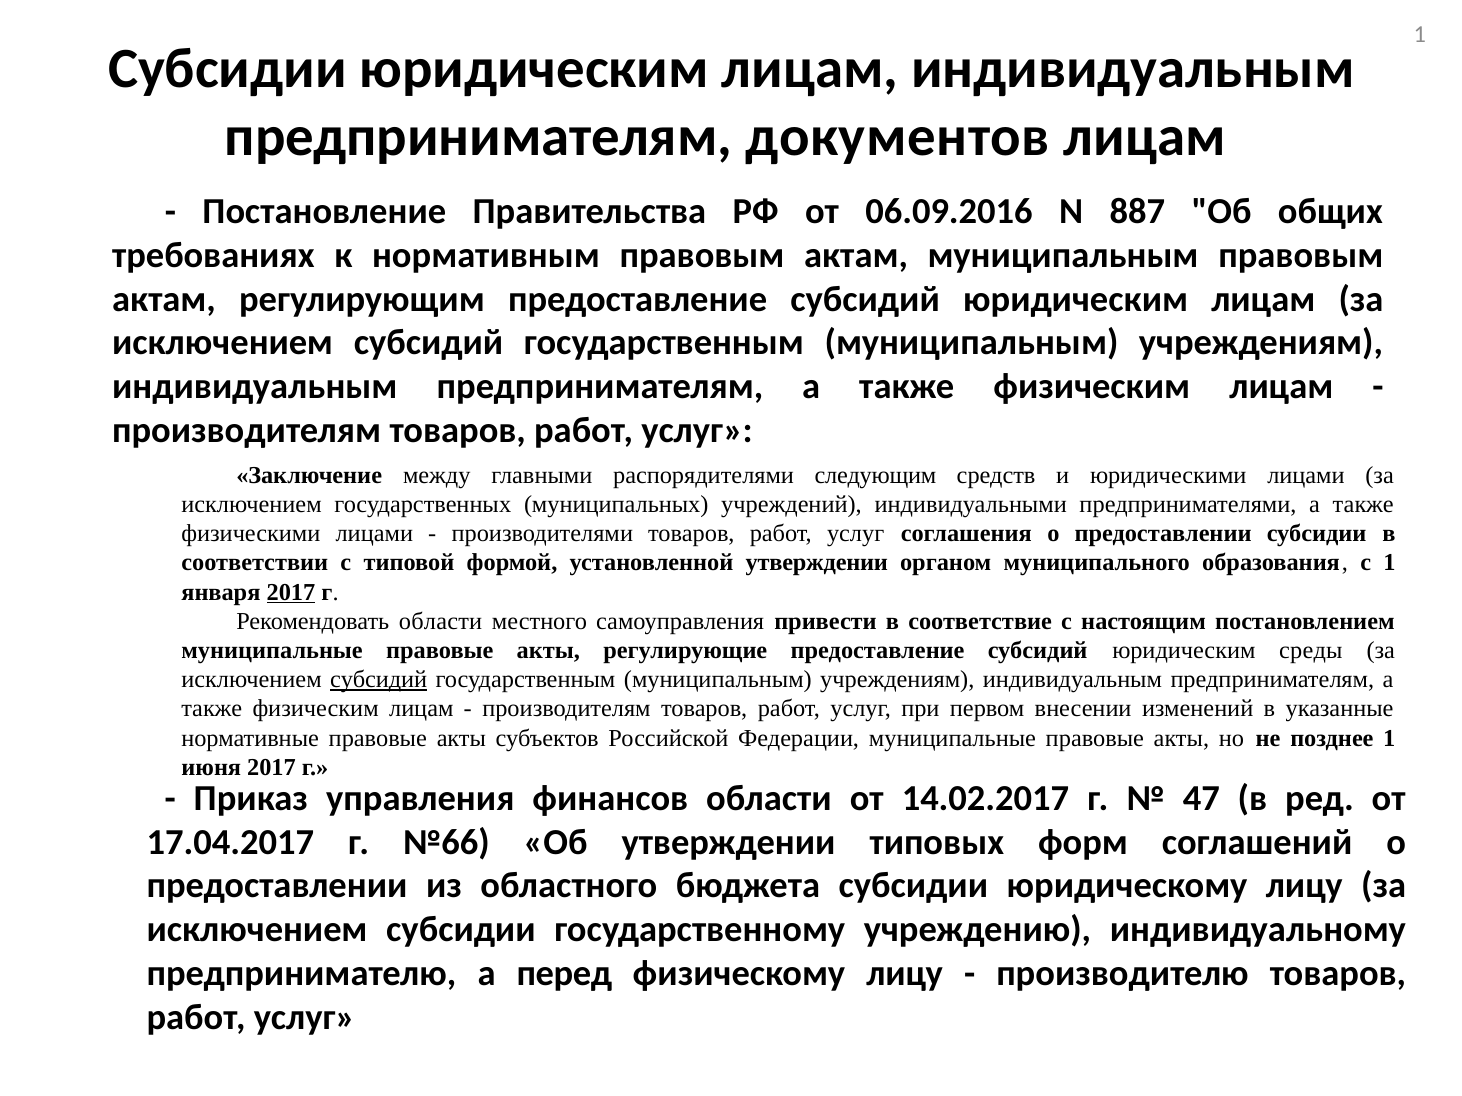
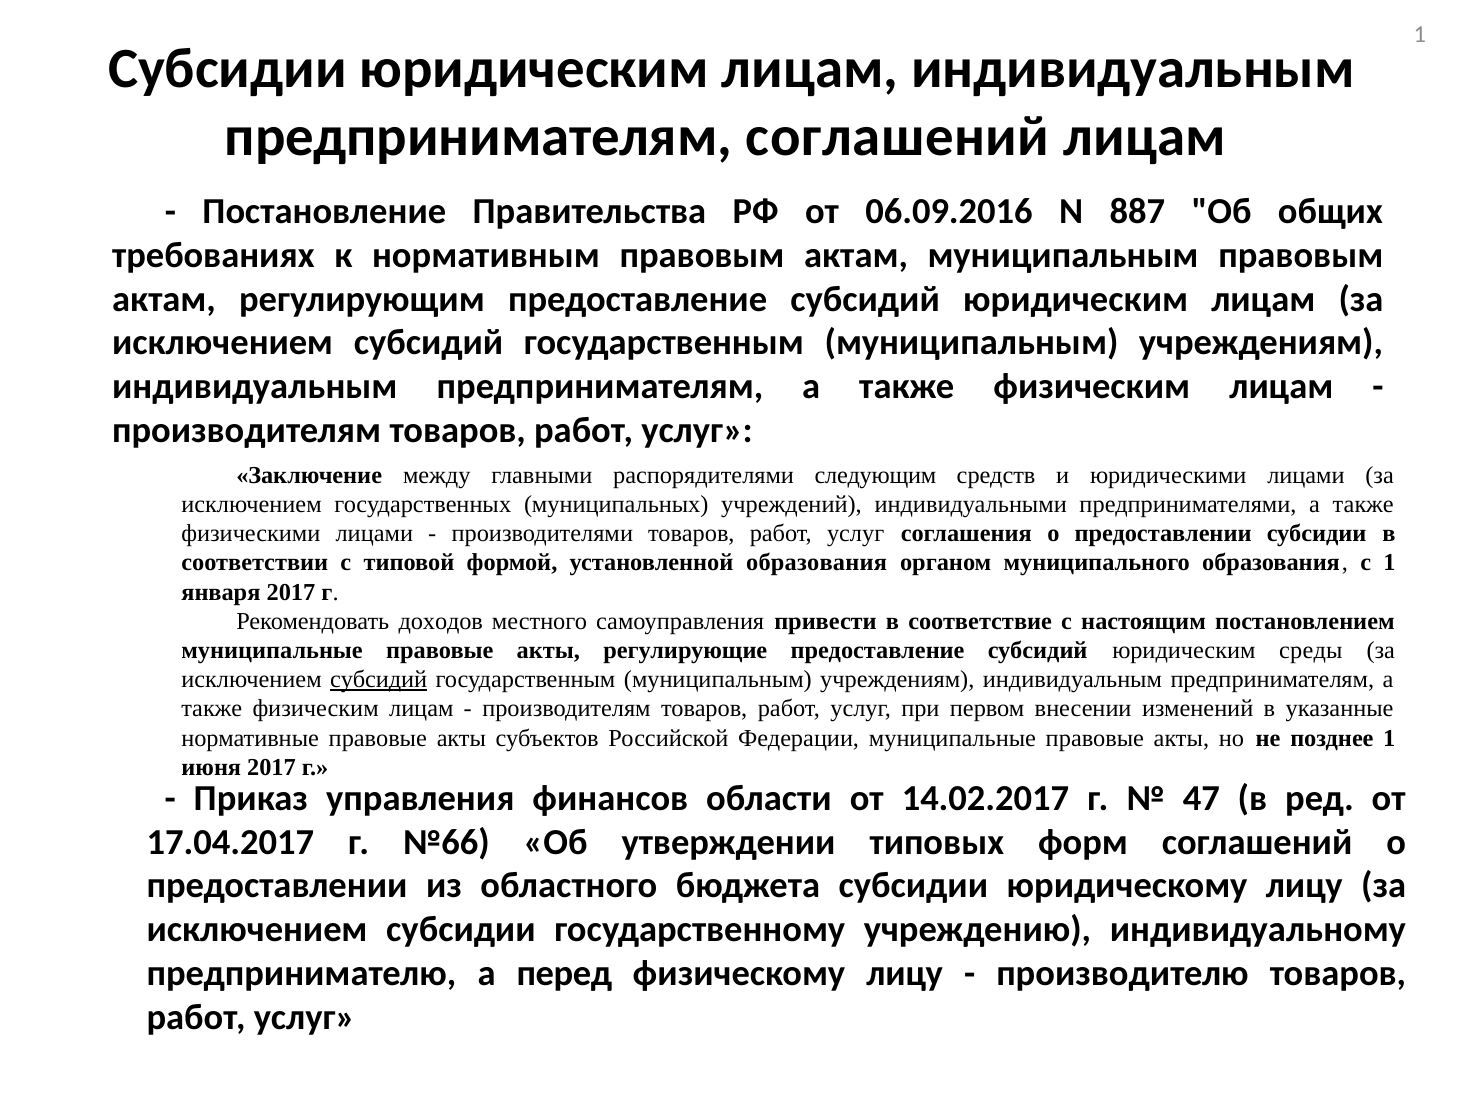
предпринимателям документов: документов -> соглашений
установленной утверждении: утверждении -> образования
2017 at (291, 592) underline: present -> none
Рекомендовать области: области -> доходов
